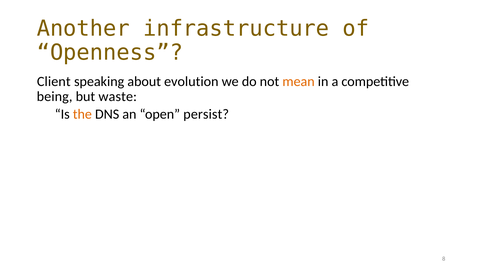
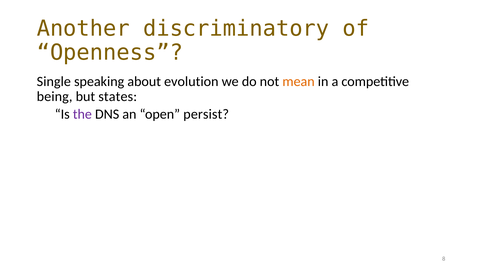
infrastructure: infrastructure -> discriminatory
Client: Client -> Single
waste: waste -> states
the colour: orange -> purple
